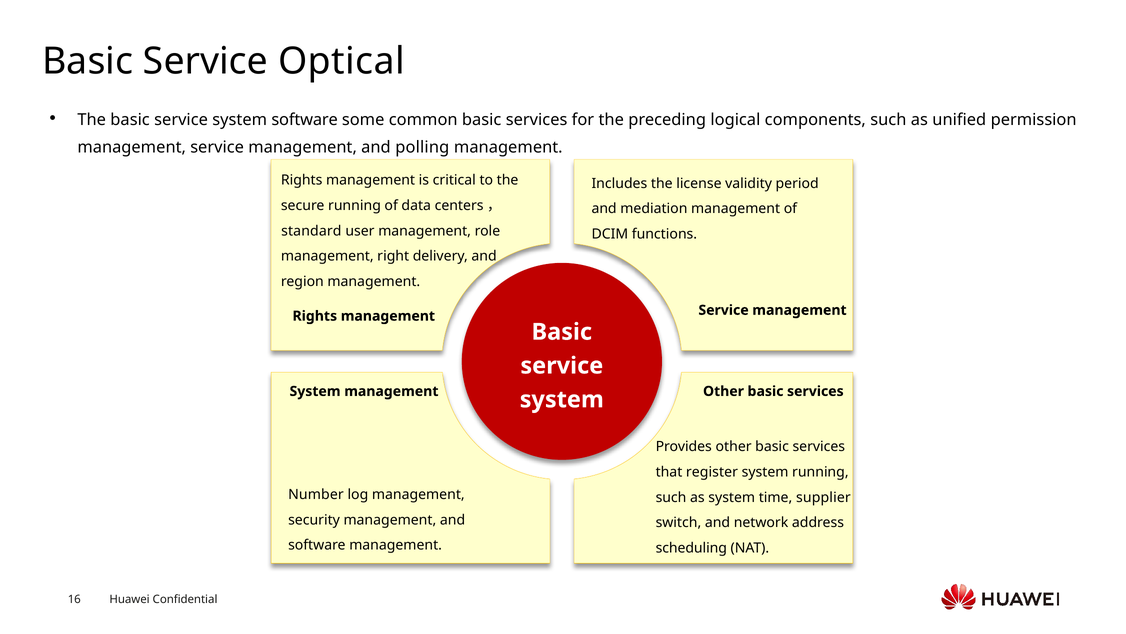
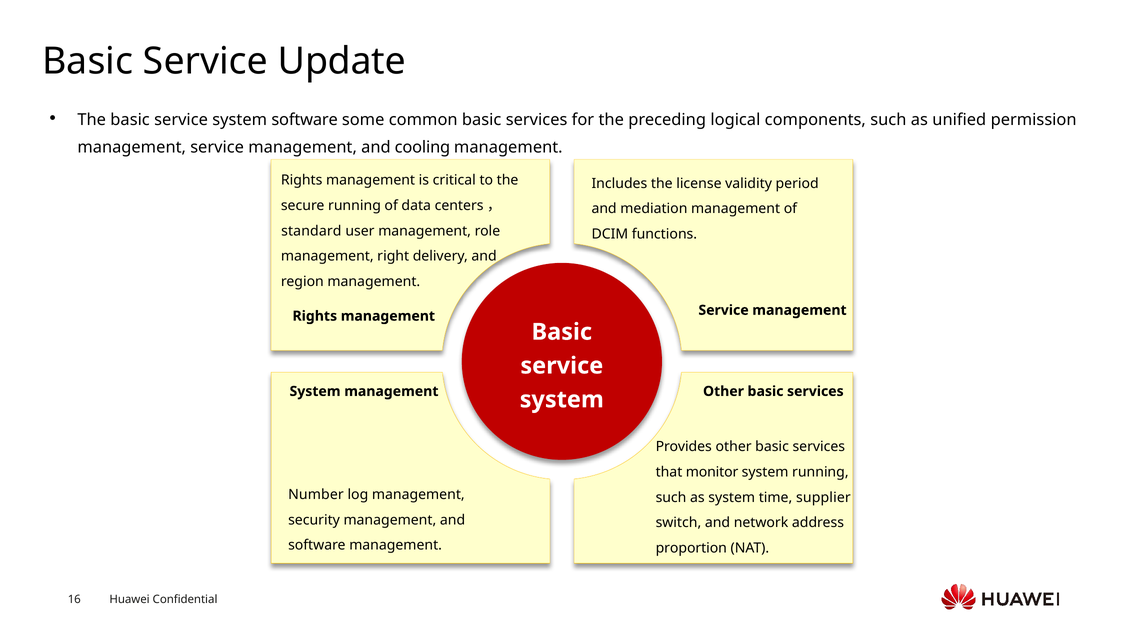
Optical: Optical -> Update
polling: polling -> cooling
register: register -> monitor
scheduling: scheduling -> proportion
